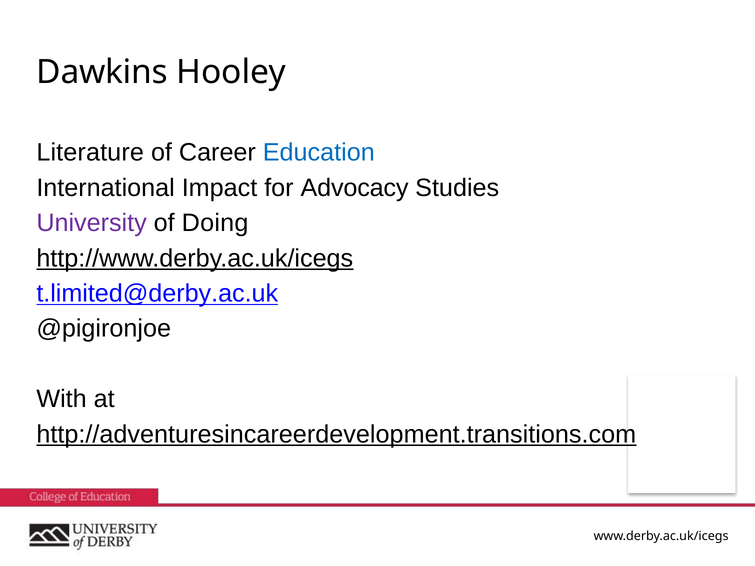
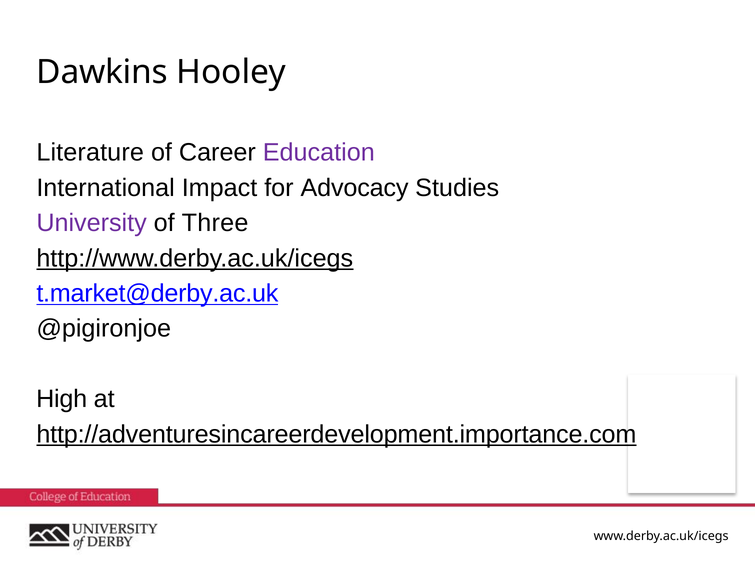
Education colour: blue -> purple
Doing: Doing -> Three
t.limited@derby.ac.uk: t.limited@derby.ac.uk -> t.market@derby.ac.uk
With: With -> High
http://adventuresincareerdevelopment.transitions.com: http://adventuresincareerdevelopment.transitions.com -> http://adventuresincareerdevelopment.importance.com
